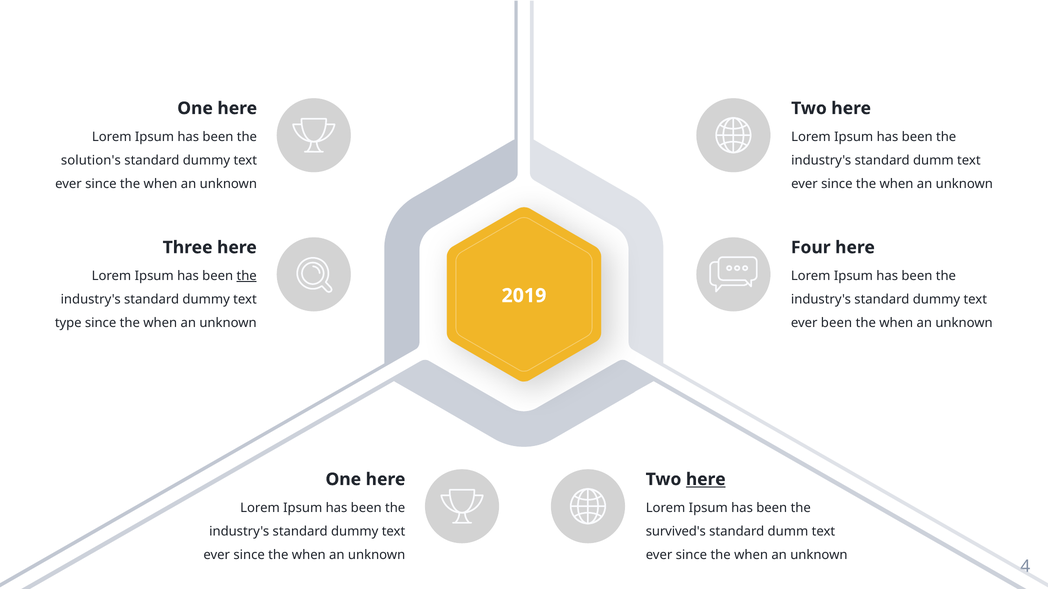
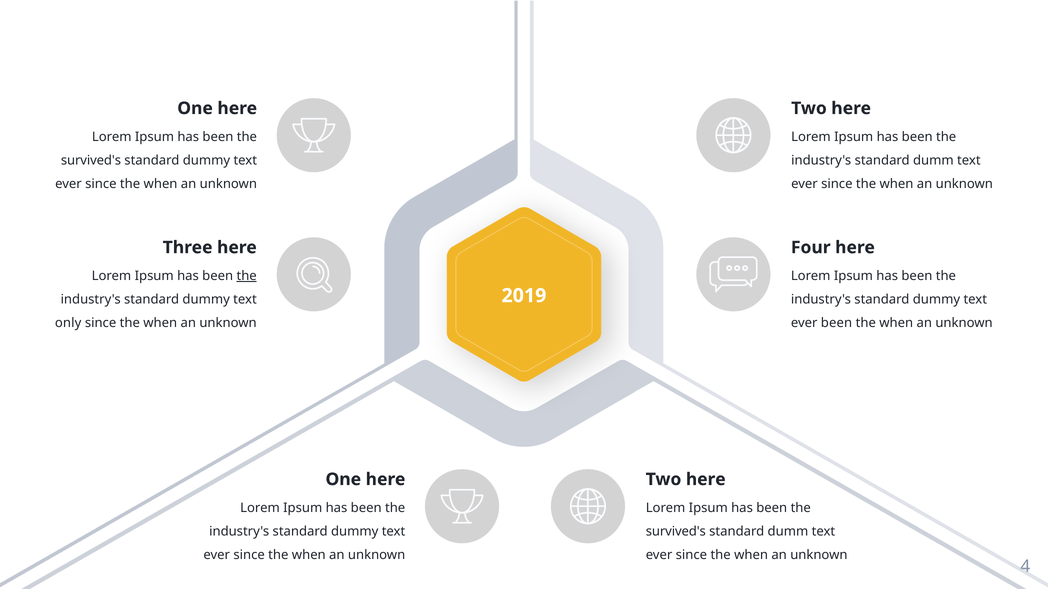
solution's at (91, 161): solution's -> survived's
type: type -> only
here at (706, 480) underline: present -> none
